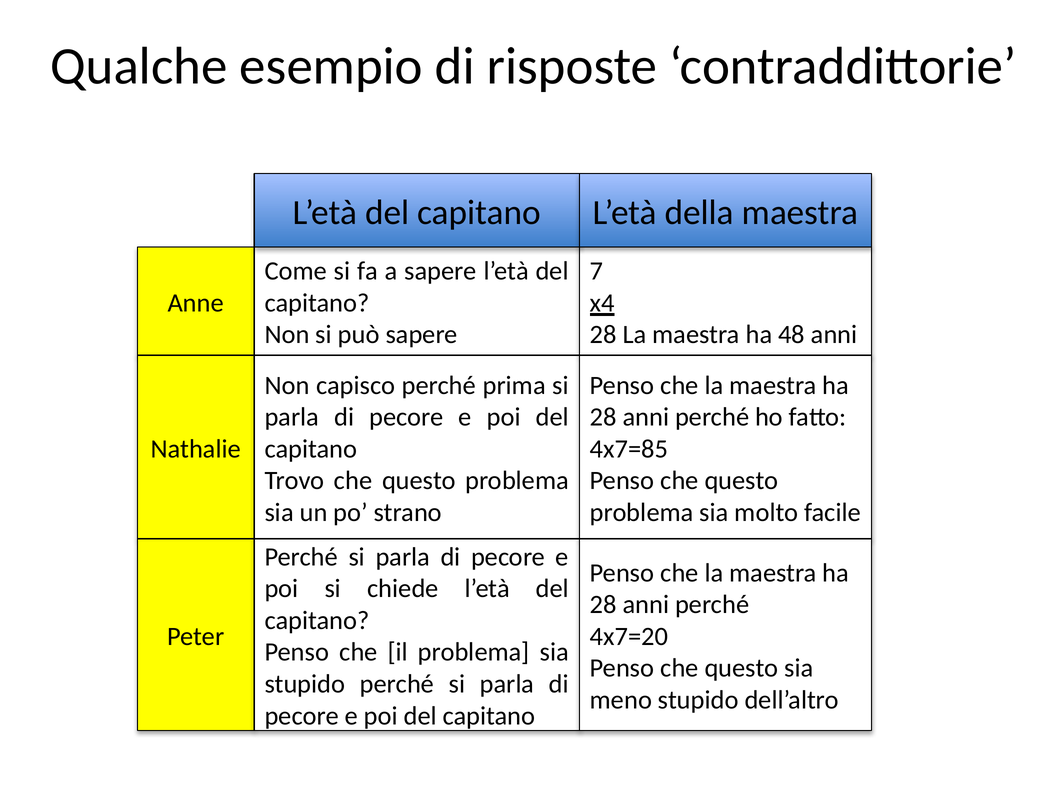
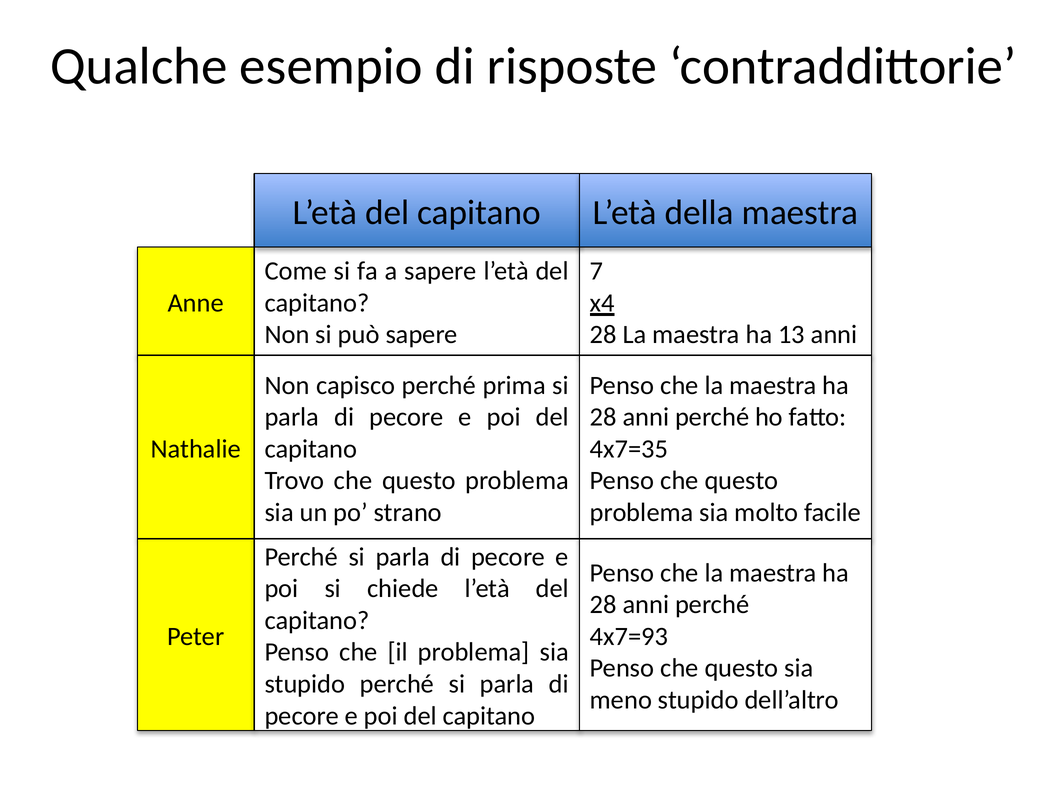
48: 48 -> 13
4x7=85: 4x7=85 -> 4x7=35
4x7=20: 4x7=20 -> 4x7=93
